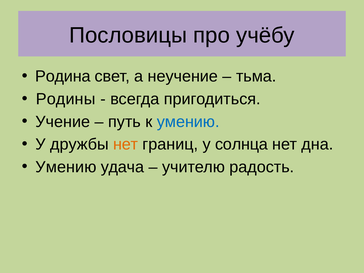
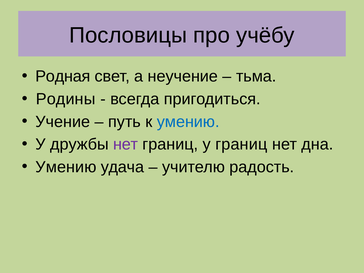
Родина: Родина -> Родная
нет at (126, 144) colour: orange -> purple
у солнца: солнца -> границ
